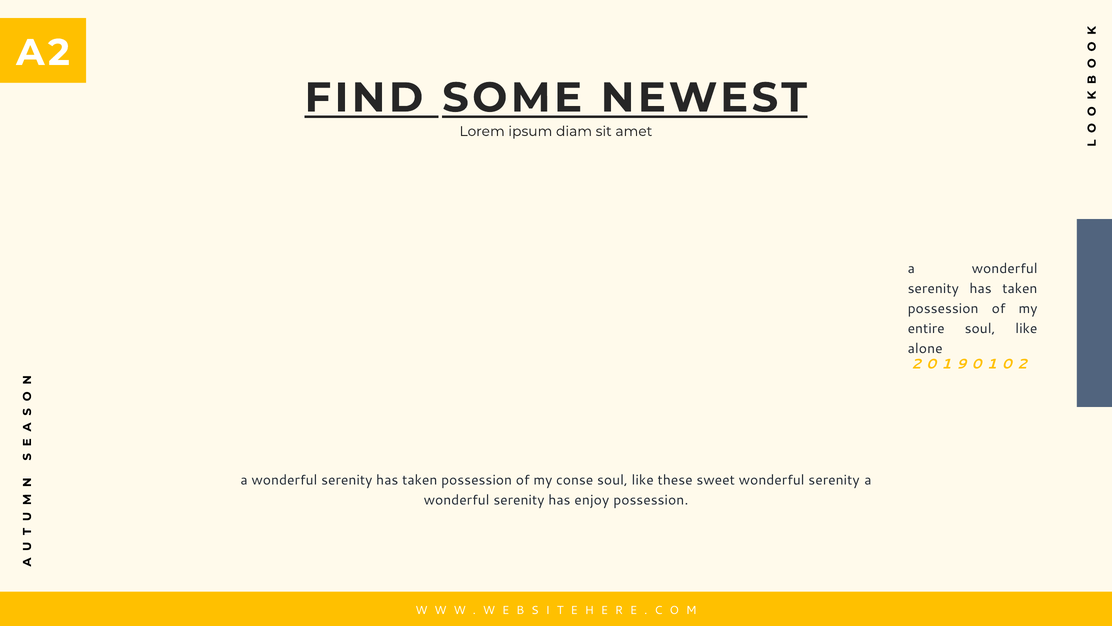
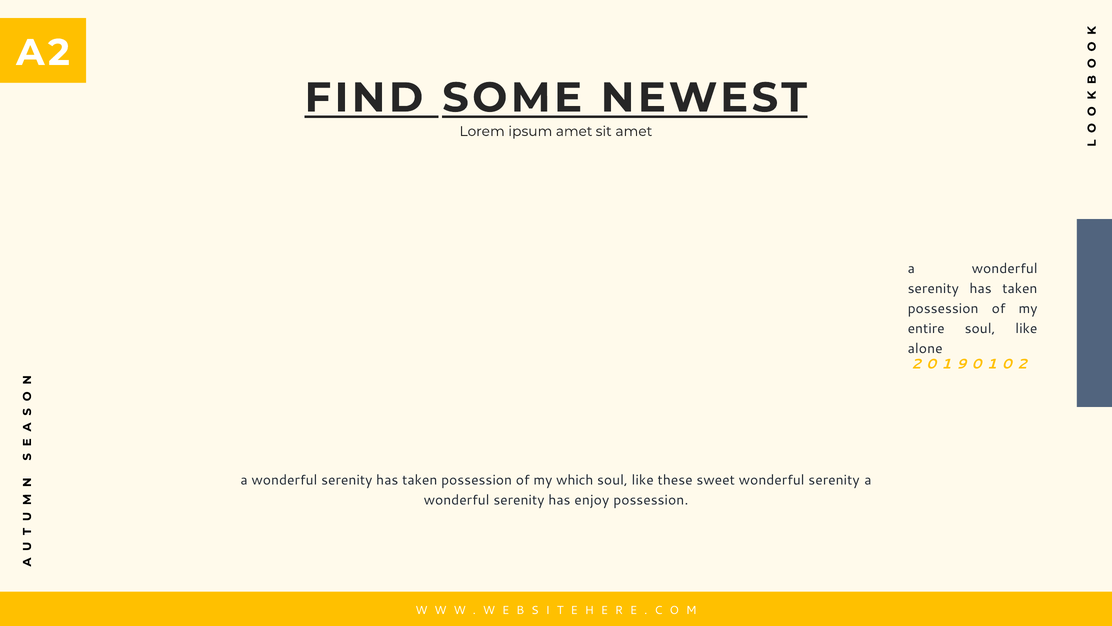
ipsum diam: diam -> amet
conse: conse -> which
